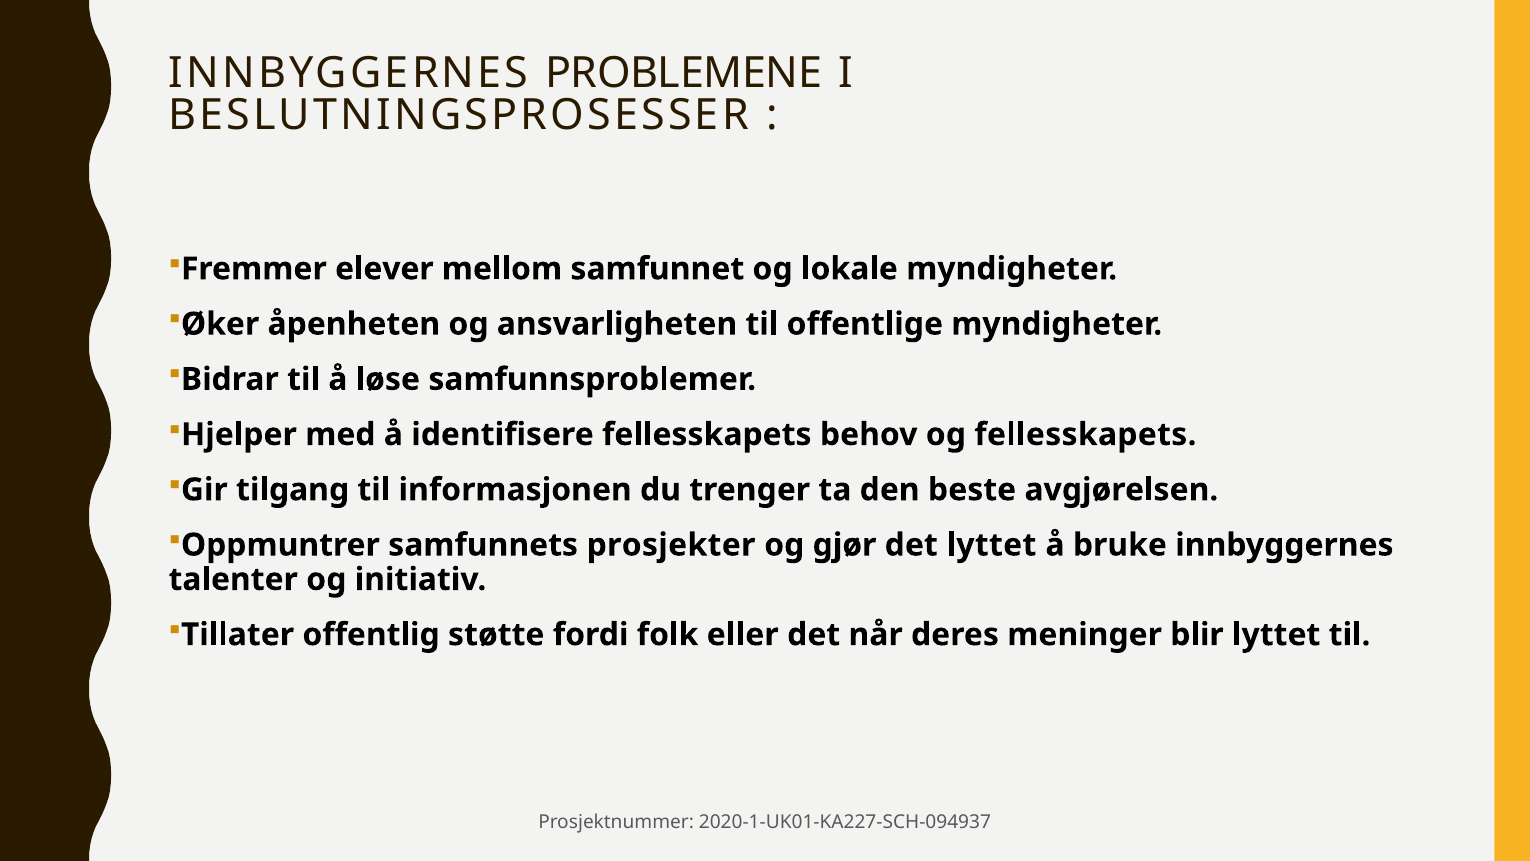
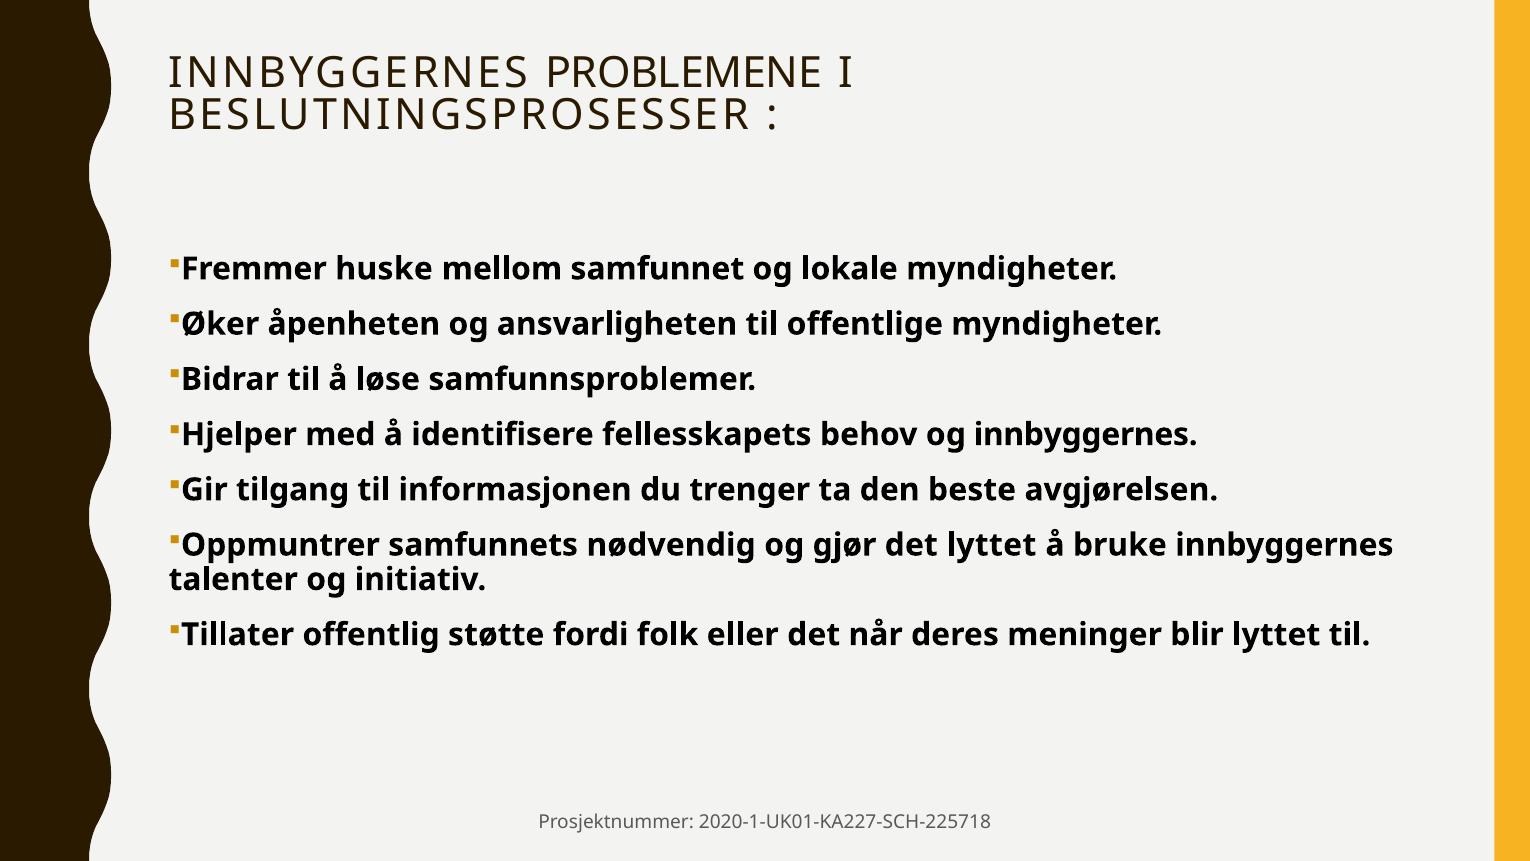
elever: elever -> huske
og fellesskapets: fellesskapets -> innbyggernes
prosjekter: prosjekter -> nødvendig
2020-1-UK01-KA227-SCH-094937: 2020-1-UK01-KA227-SCH-094937 -> 2020-1-UK01-KA227-SCH-225718
